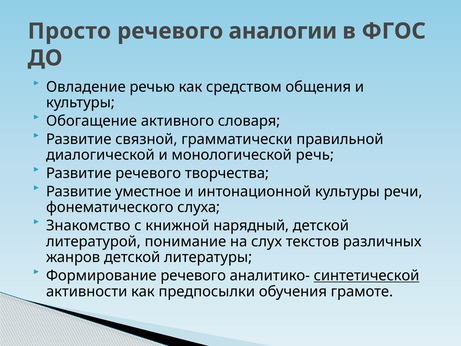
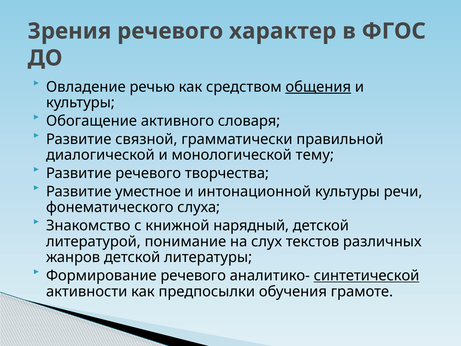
Просто: Просто -> Зрения
аналогии: аналогии -> характер
общения underline: none -> present
речь: речь -> тему
